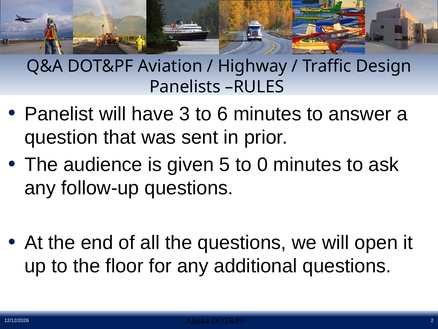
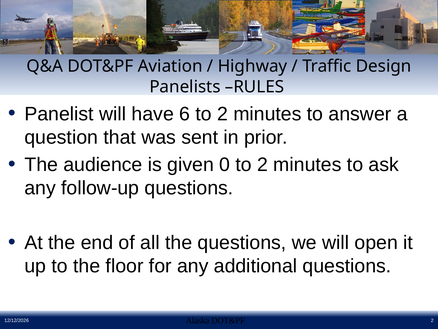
3: 3 -> 6
6 at (223, 114): 6 -> 2
5: 5 -> 0
0 at (263, 164): 0 -> 2
